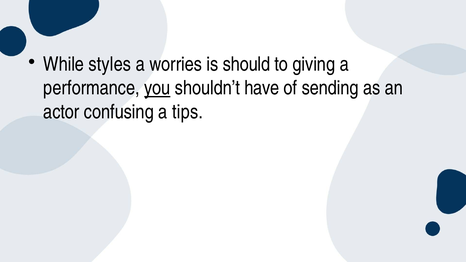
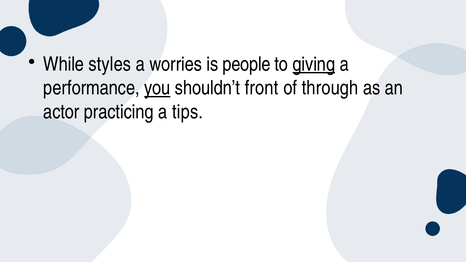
should: should -> people
giving underline: none -> present
have: have -> front
sending: sending -> through
confusing: confusing -> practicing
